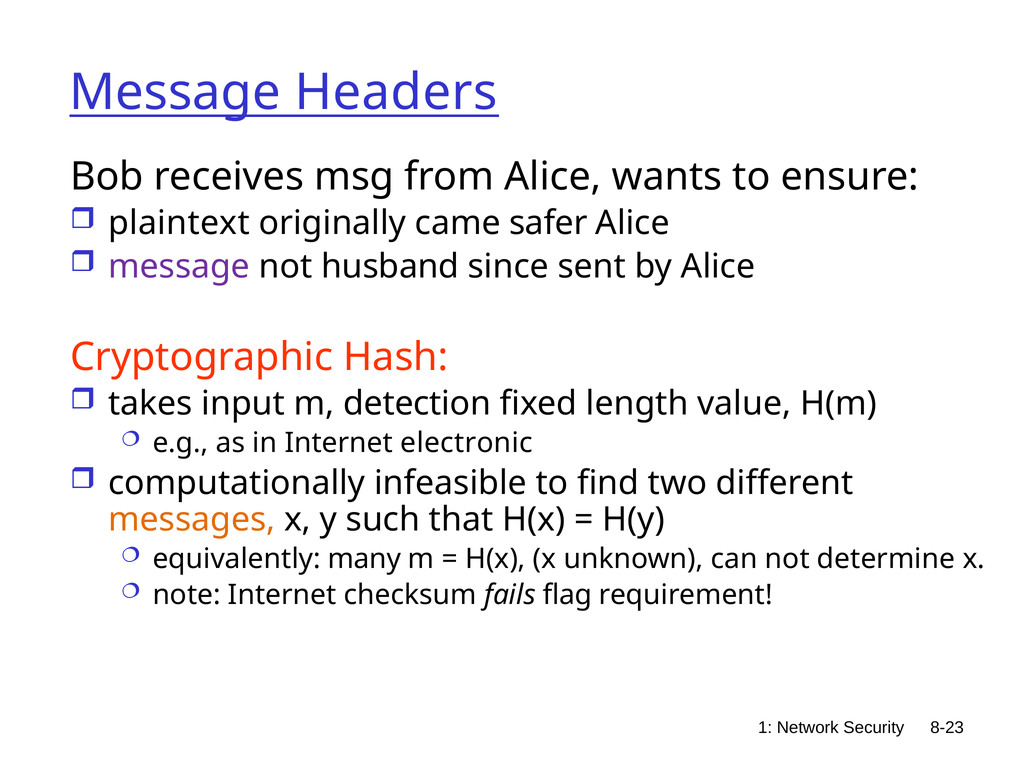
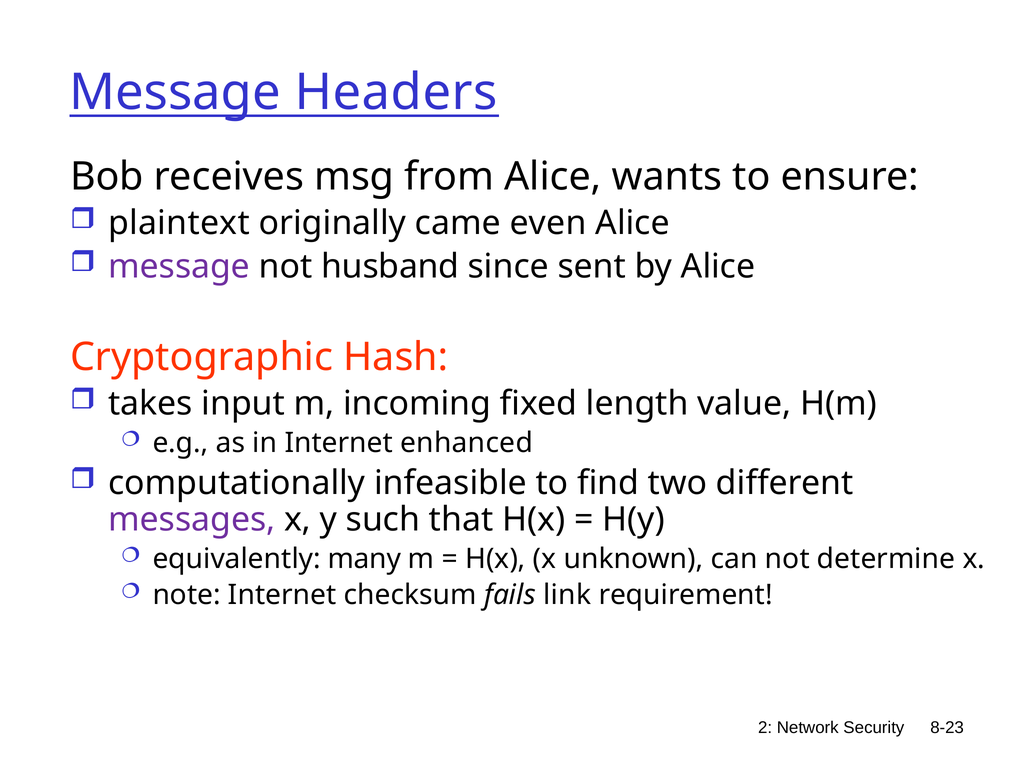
safer: safer -> even
detection: detection -> incoming
electronic: electronic -> enhanced
messages colour: orange -> purple
flag: flag -> link
1: 1 -> 2
